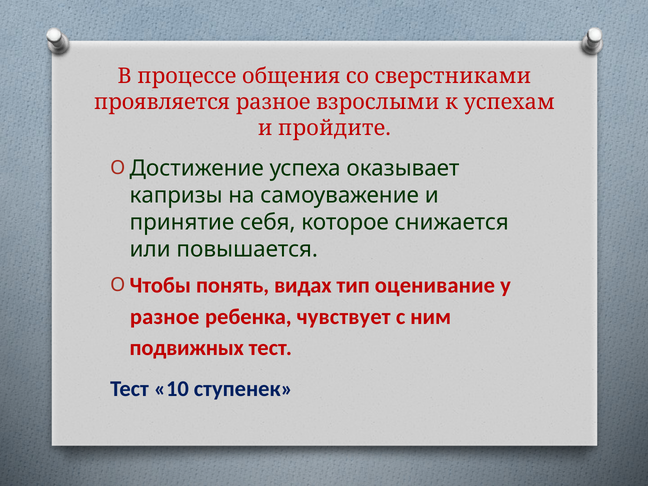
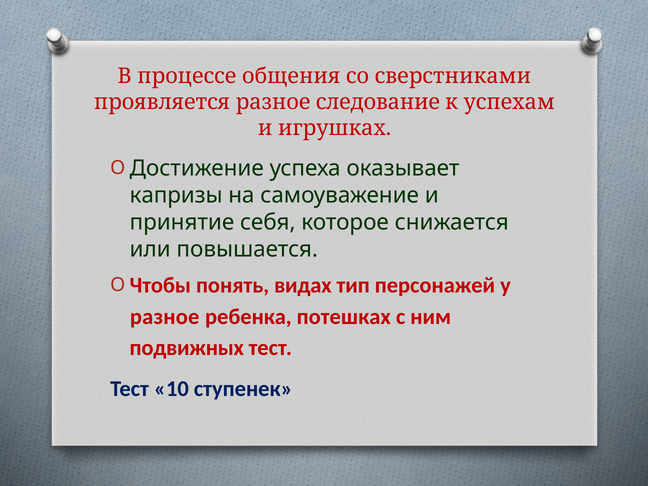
взрослыми: взрослыми -> следование
пройдите: пройдите -> игрушках
оценивание: оценивание -> персонажей
чувствует: чувствует -> потешках
